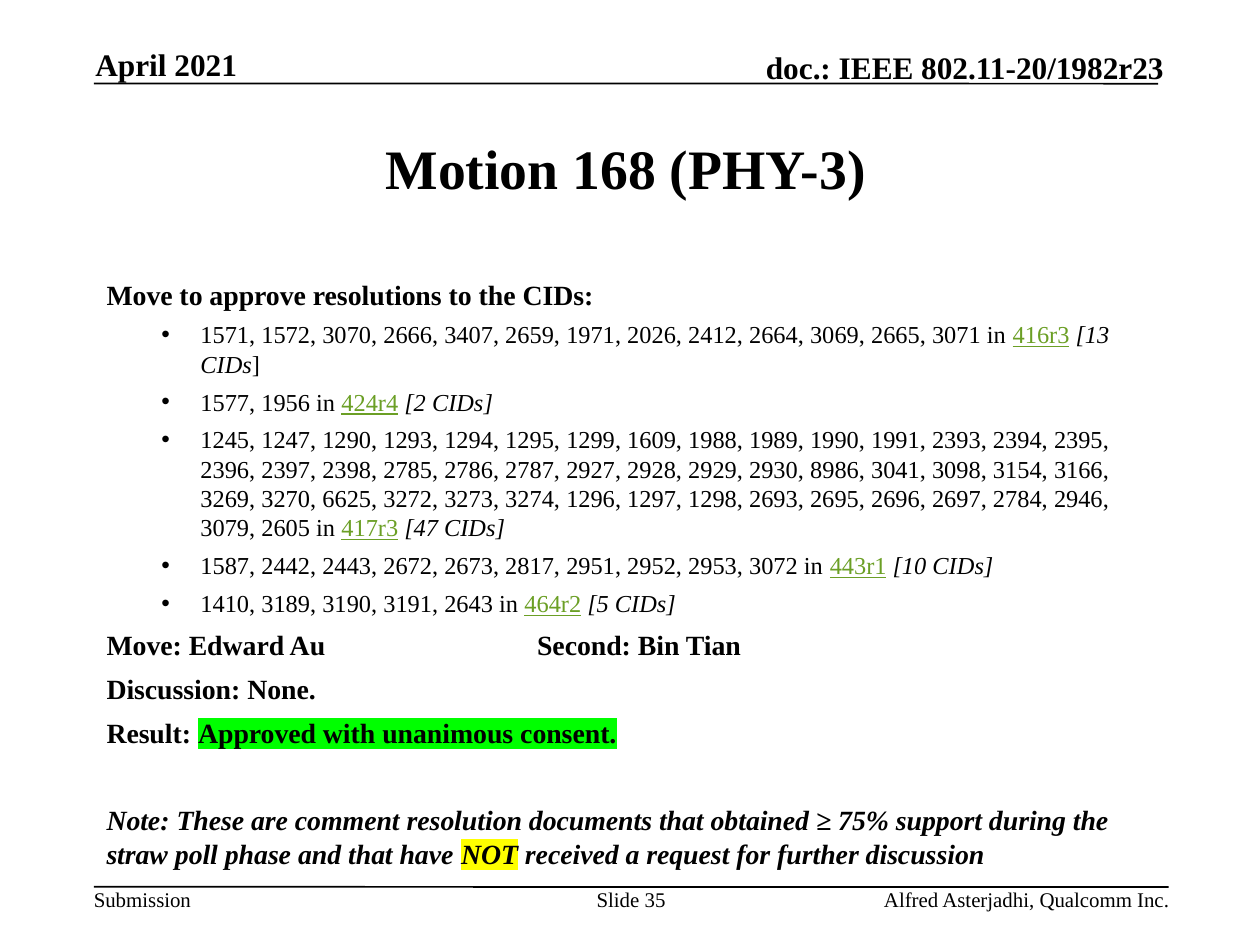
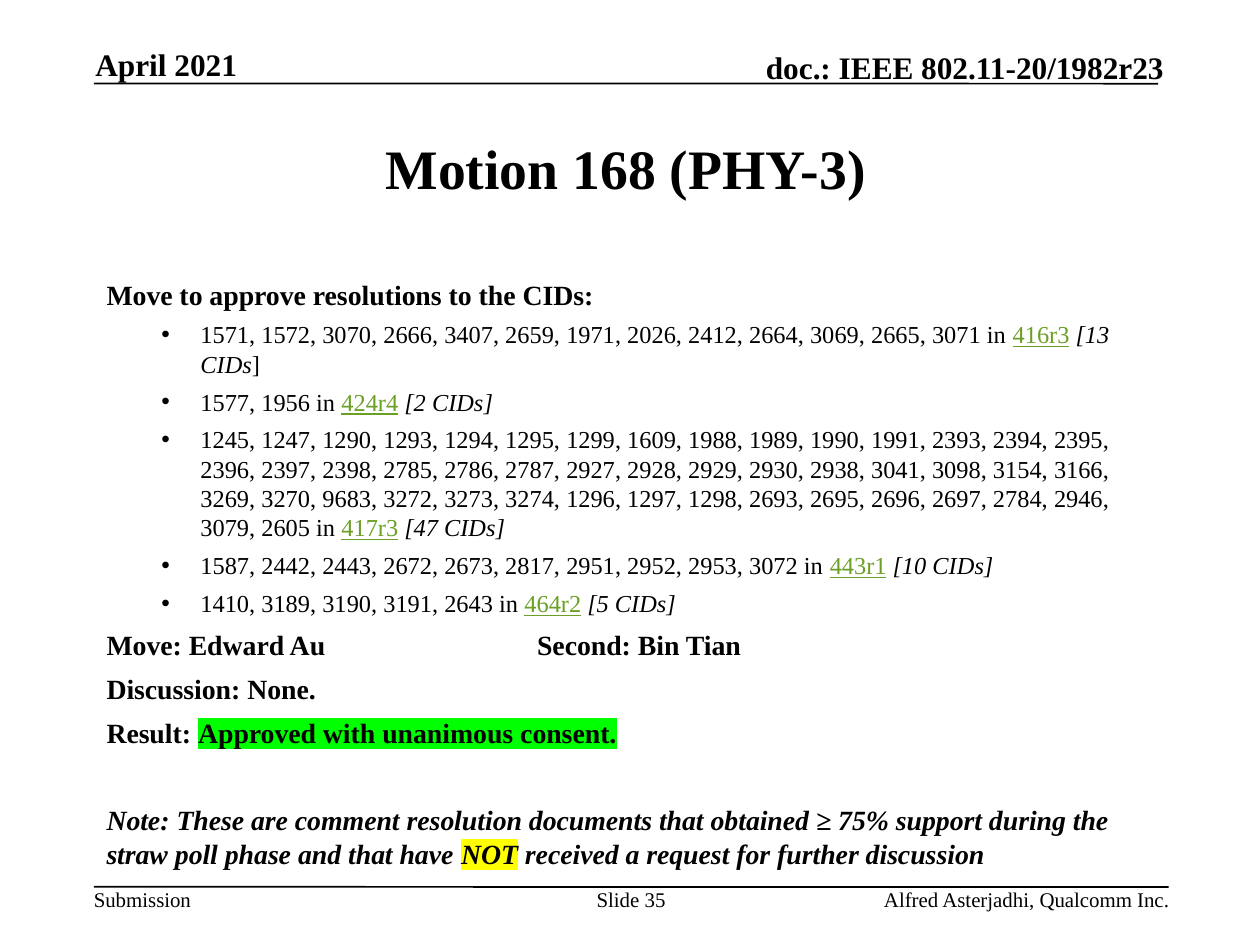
8986: 8986 -> 2938
6625: 6625 -> 9683
